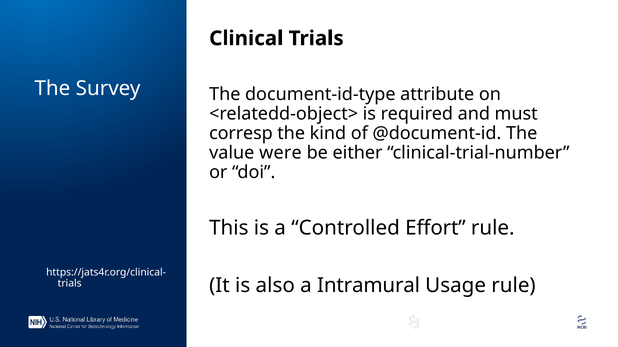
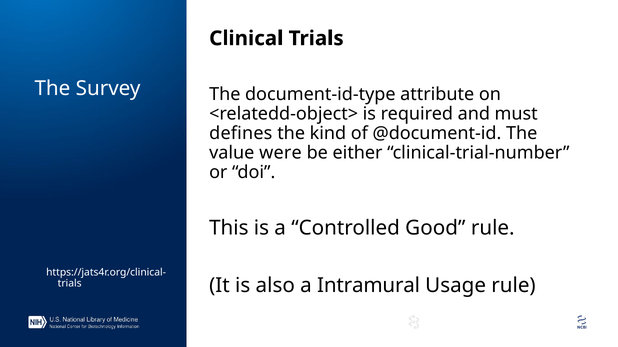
corresp: corresp -> defines
Effort: Effort -> Good
